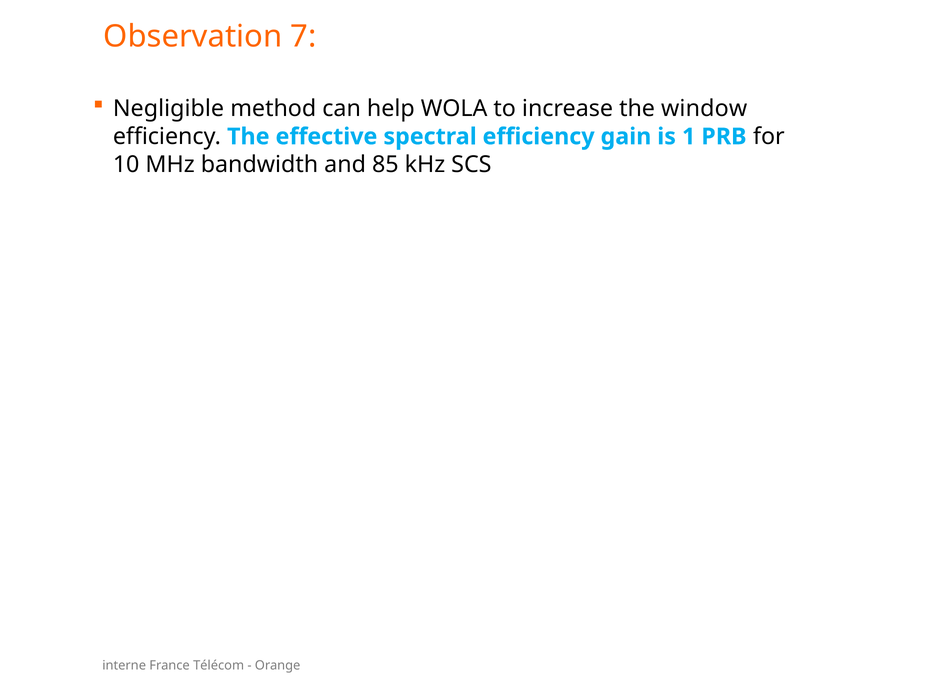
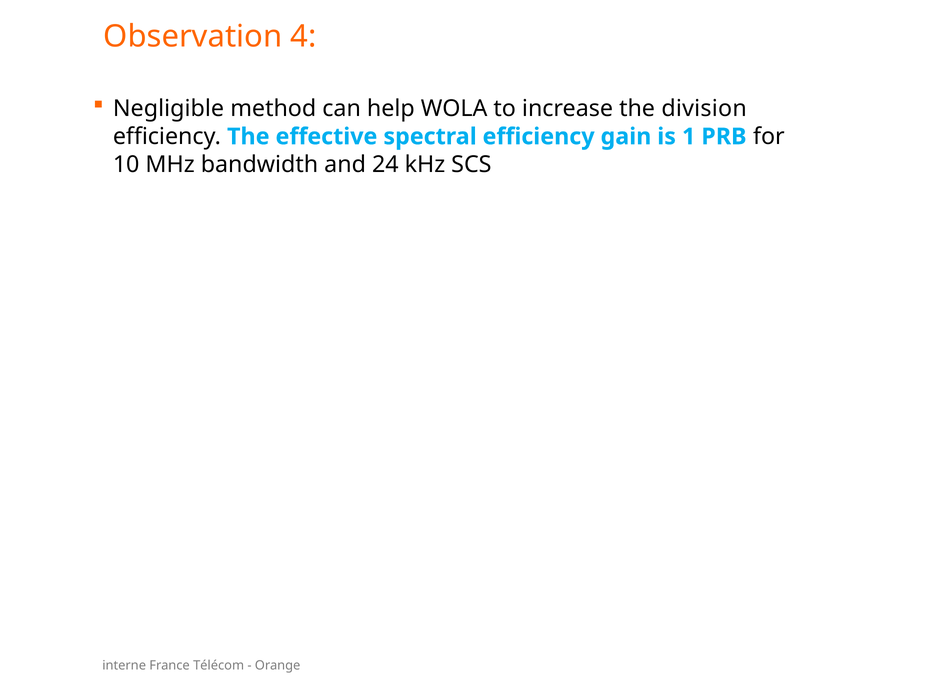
7: 7 -> 4
window: window -> division
85: 85 -> 24
